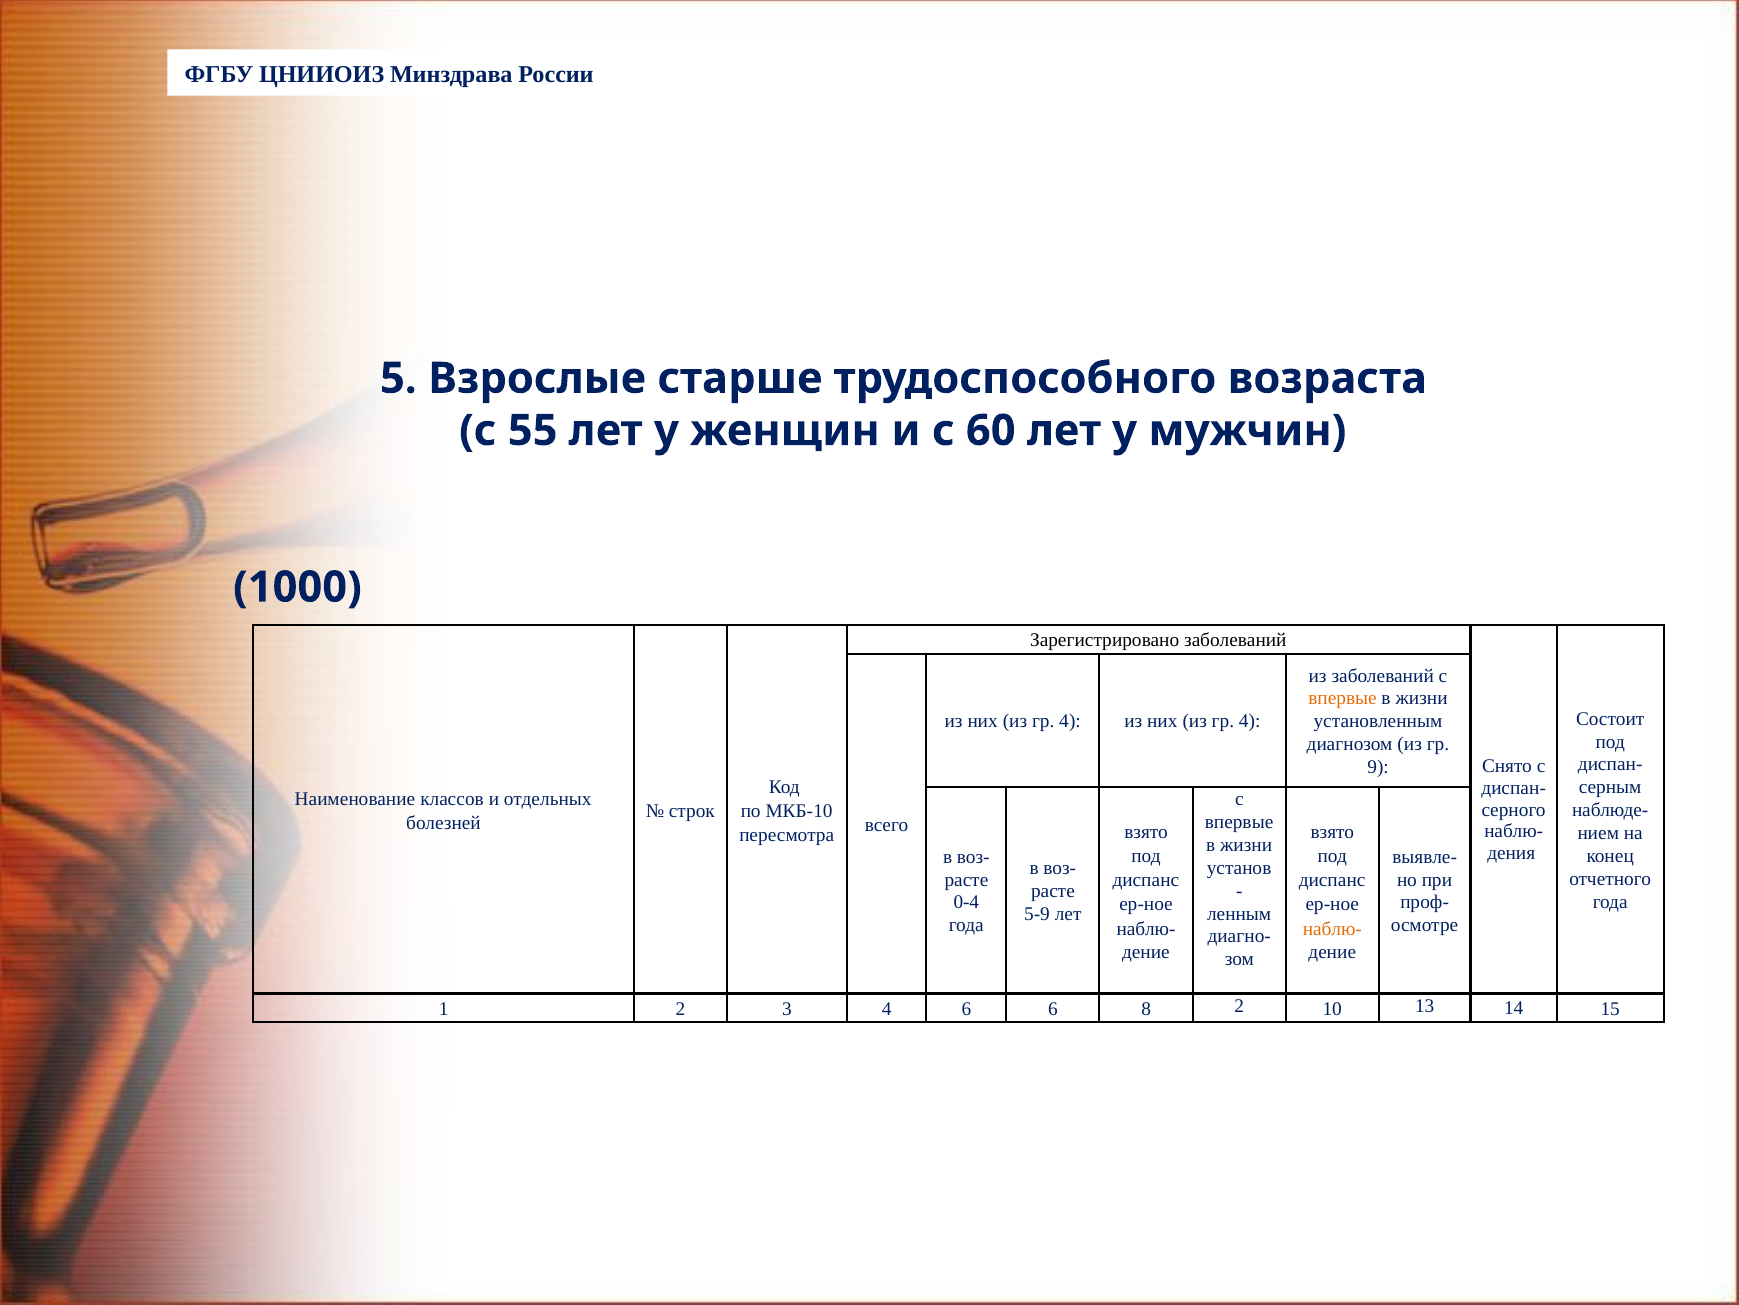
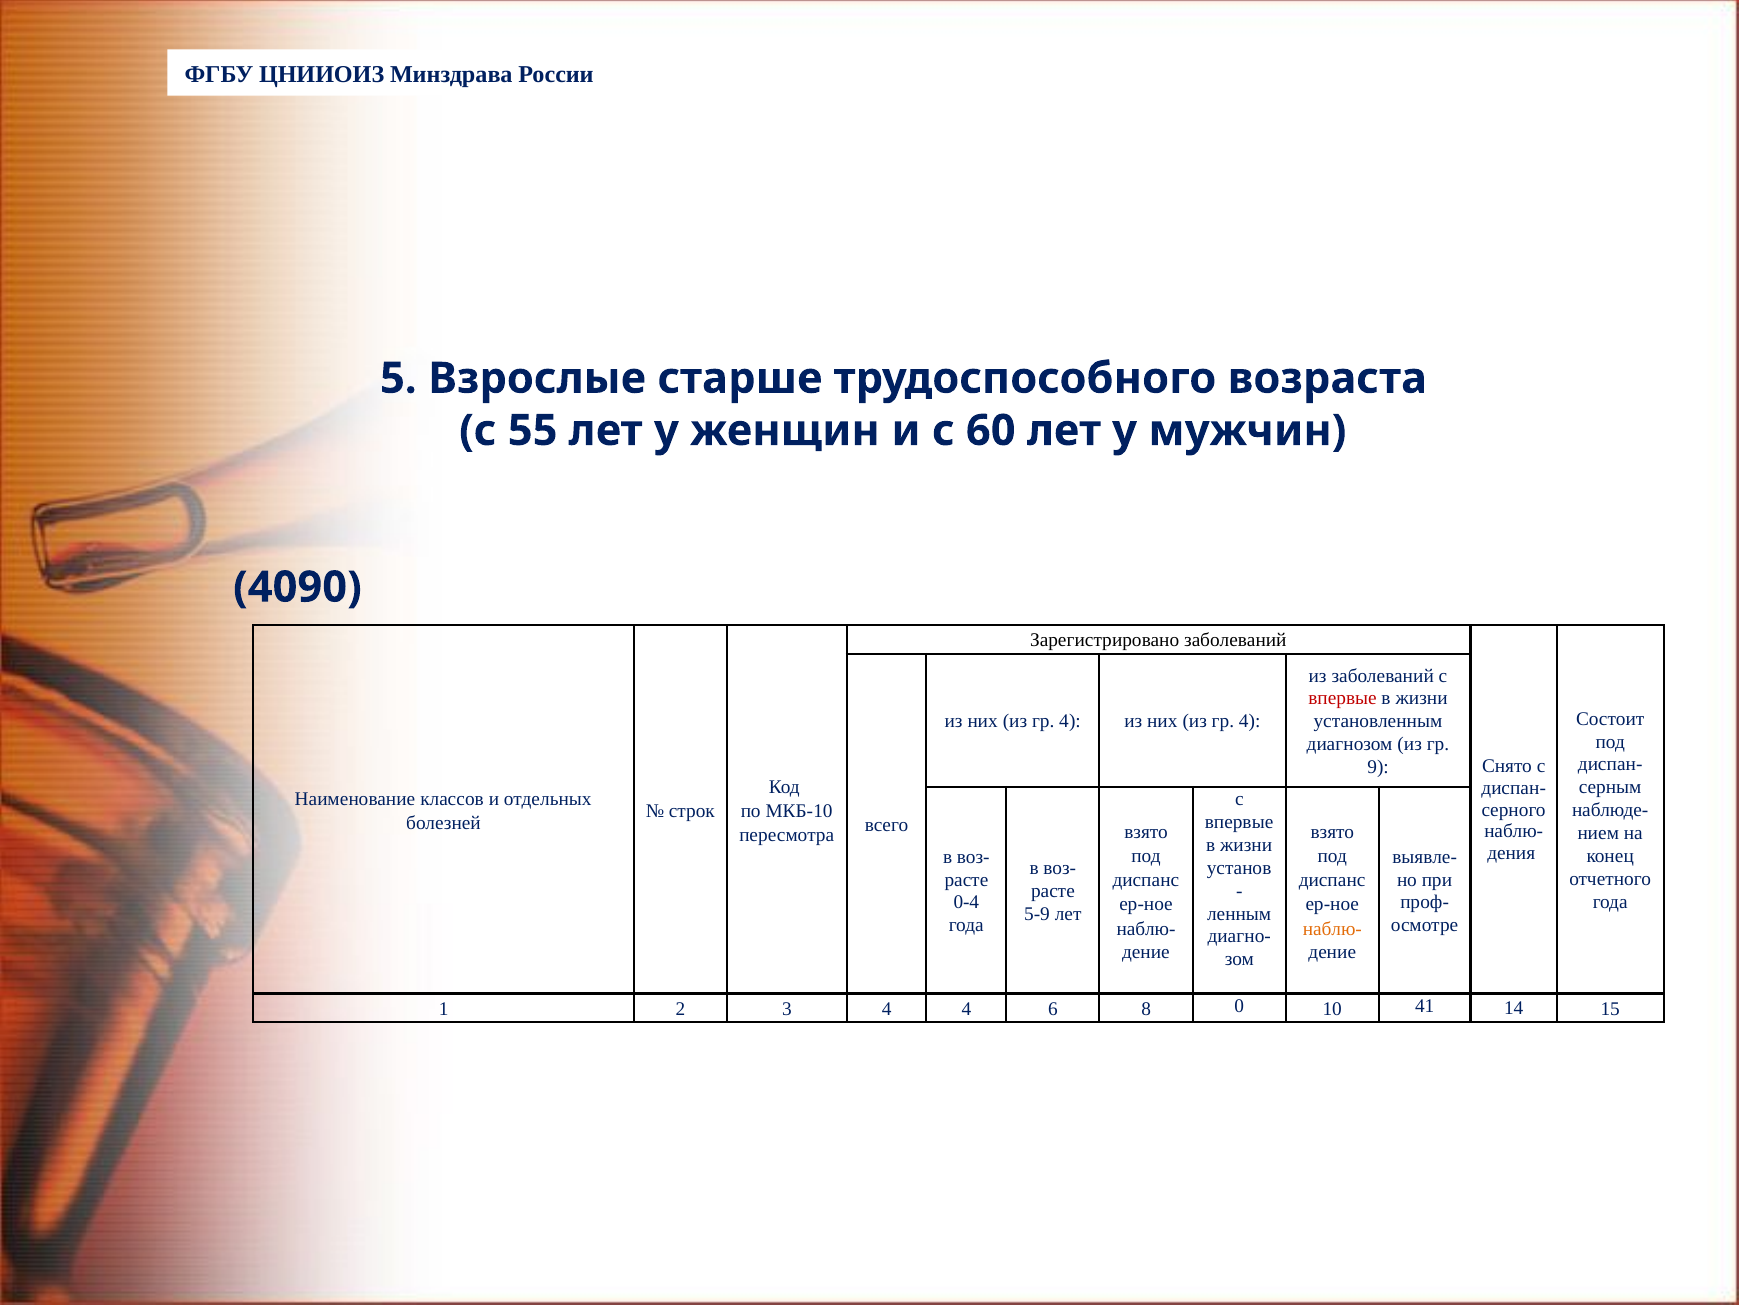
1000: 1000 -> 4090
впервые at (1342, 698) colour: orange -> red
4 6: 6 -> 4
8 2: 2 -> 0
13: 13 -> 41
